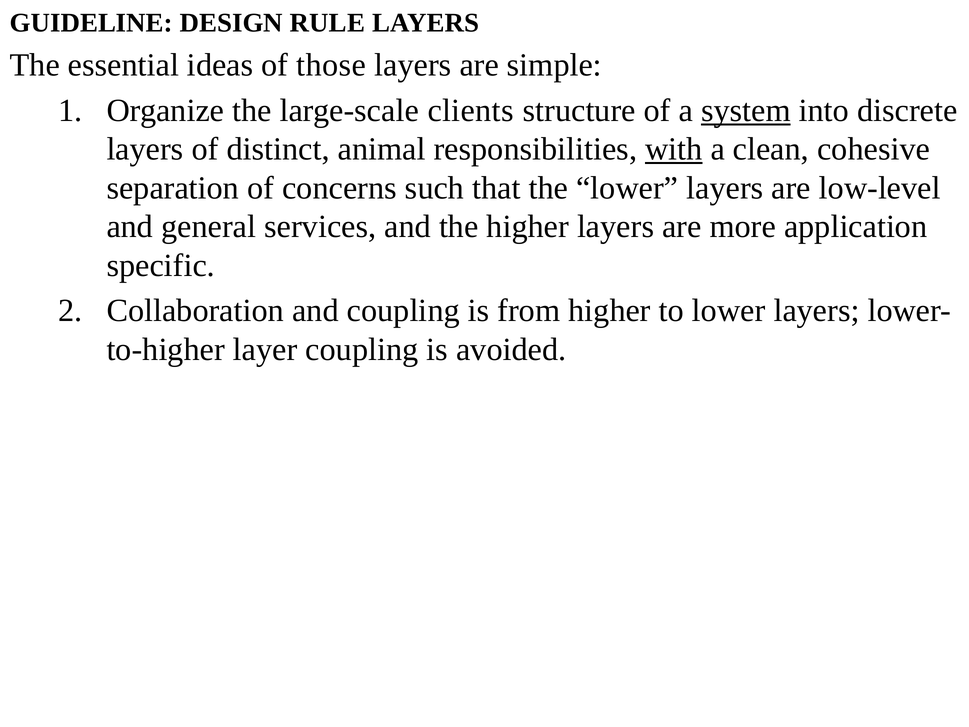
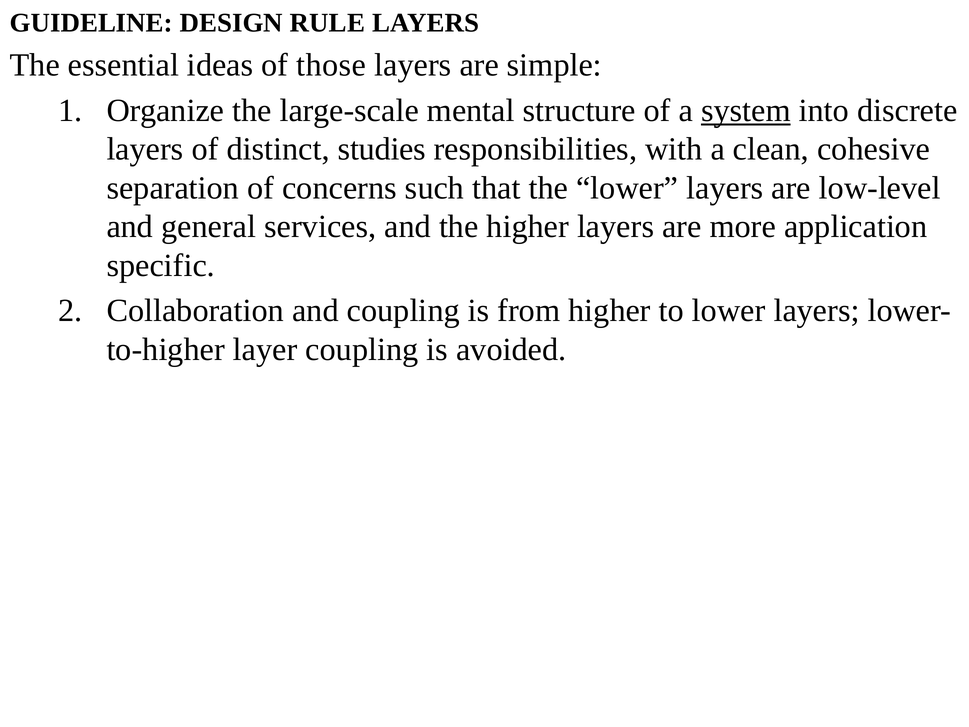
clients: clients -> mental
animal: animal -> studies
with underline: present -> none
